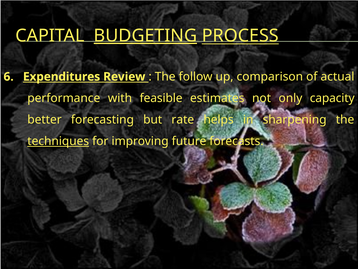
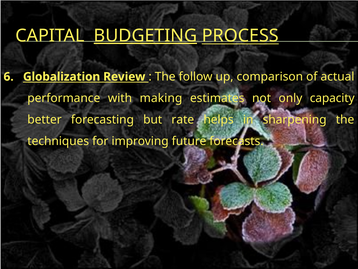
Expenditures: Expenditures -> Globalization
feasible: feasible -> making
techniques underline: present -> none
